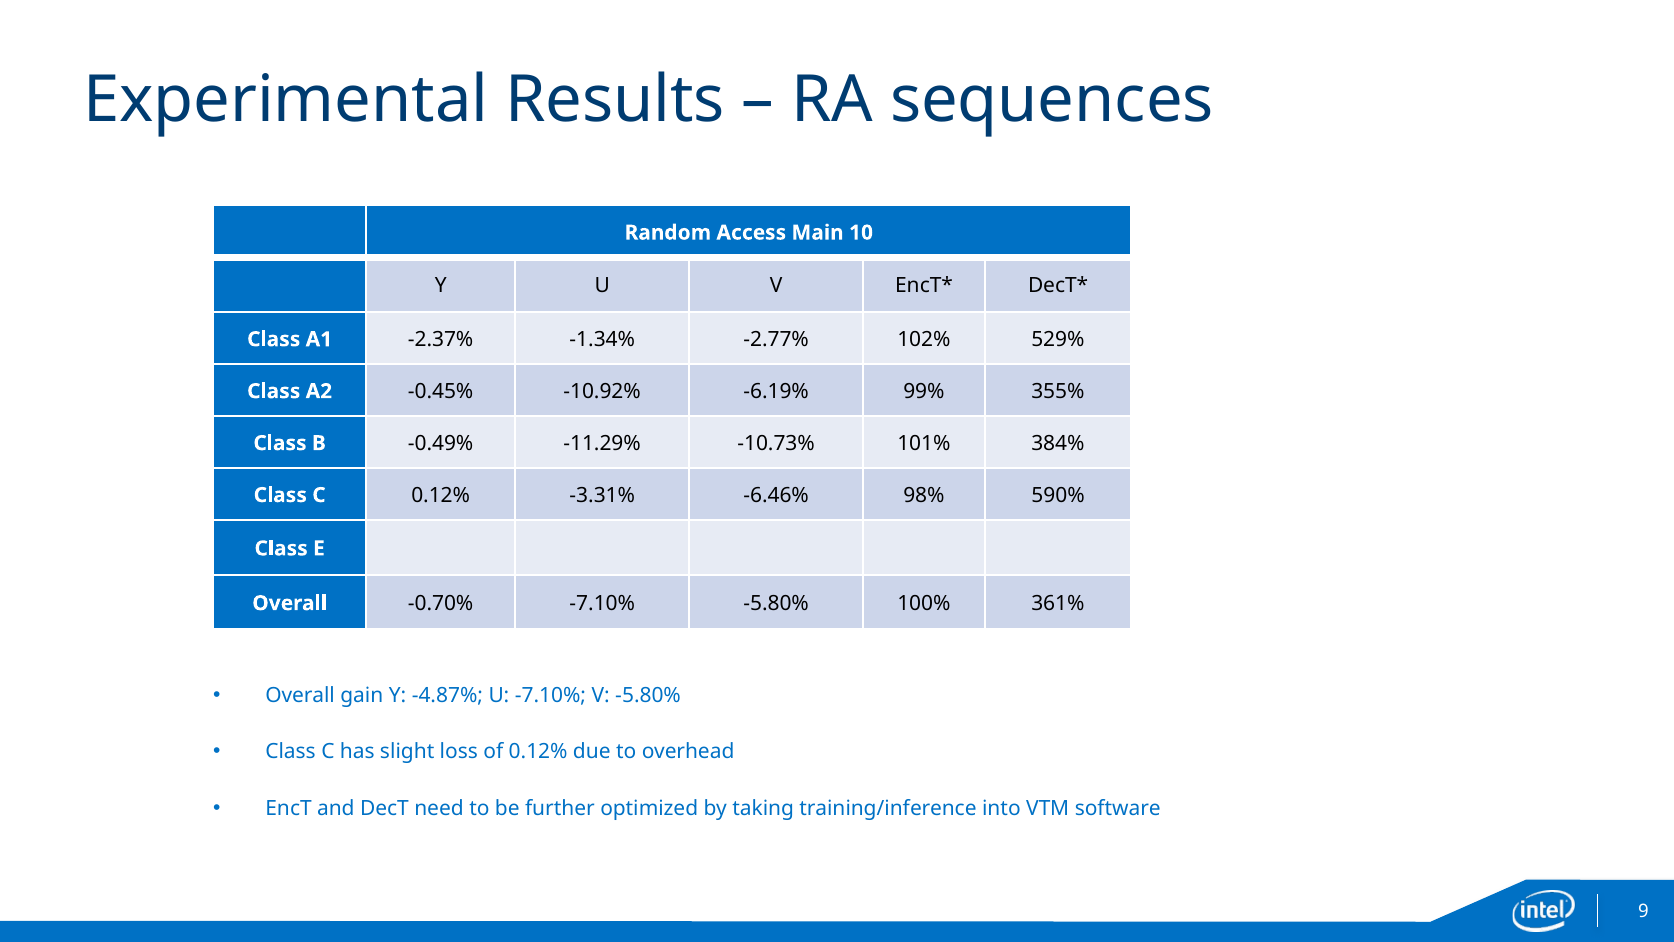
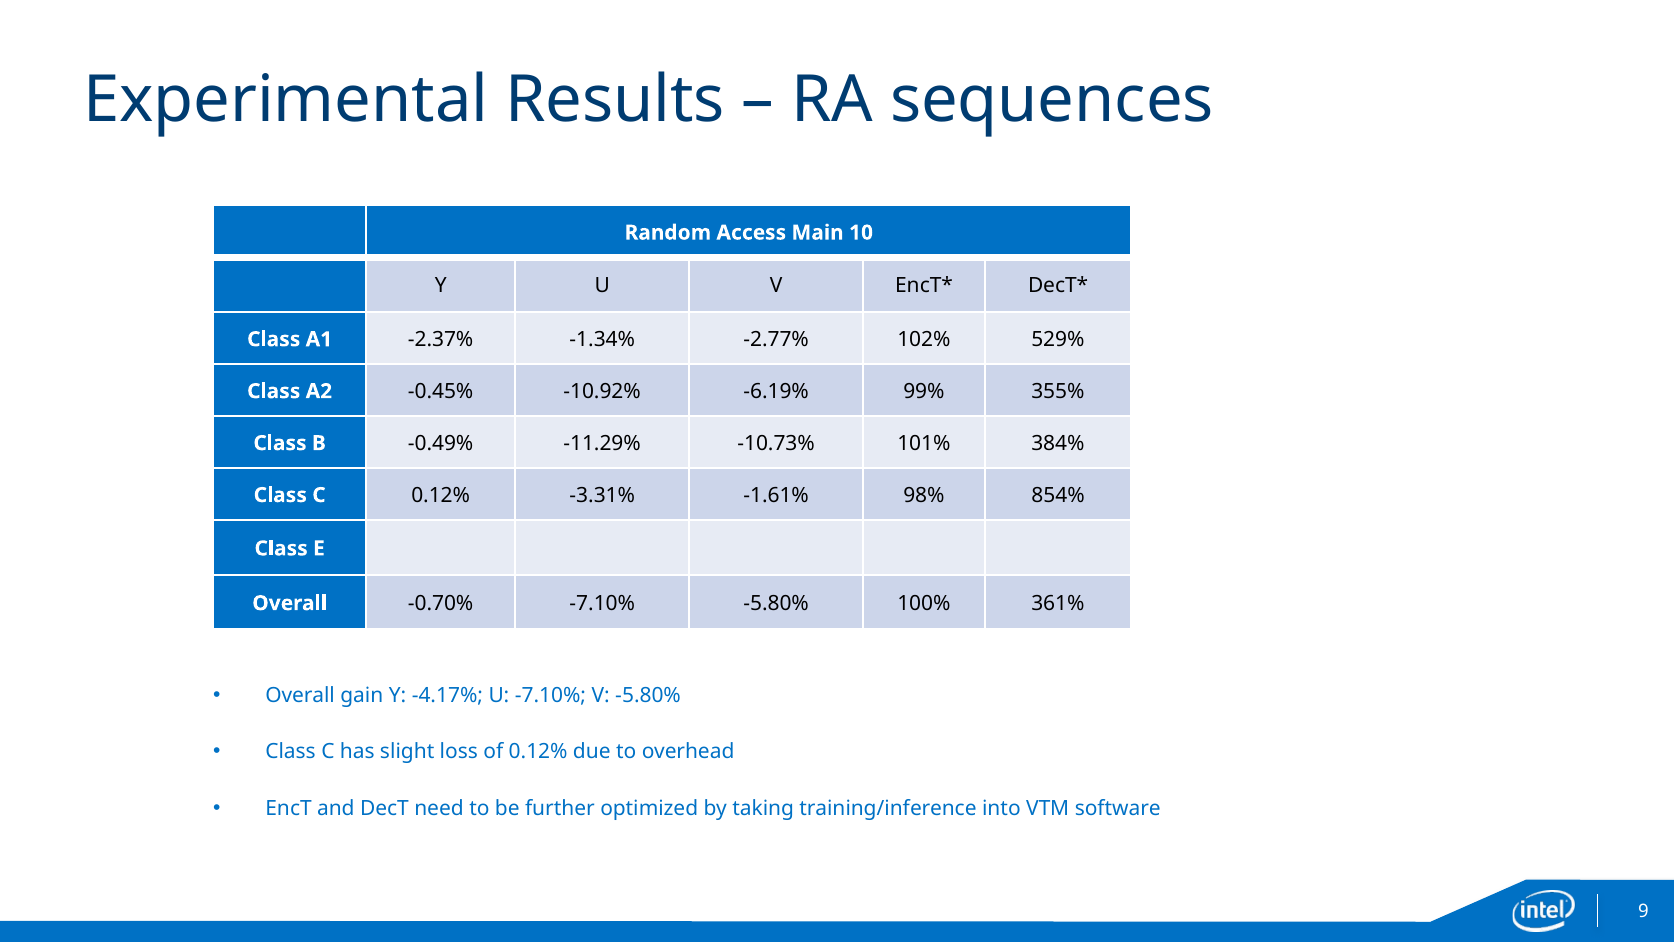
-6.46%: -6.46% -> -1.61%
590%: 590% -> 854%
-4.87%: -4.87% -> -4.17%
